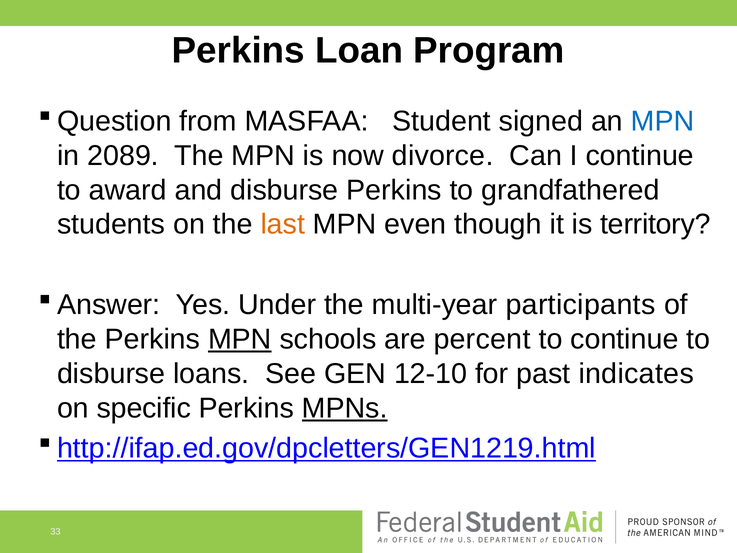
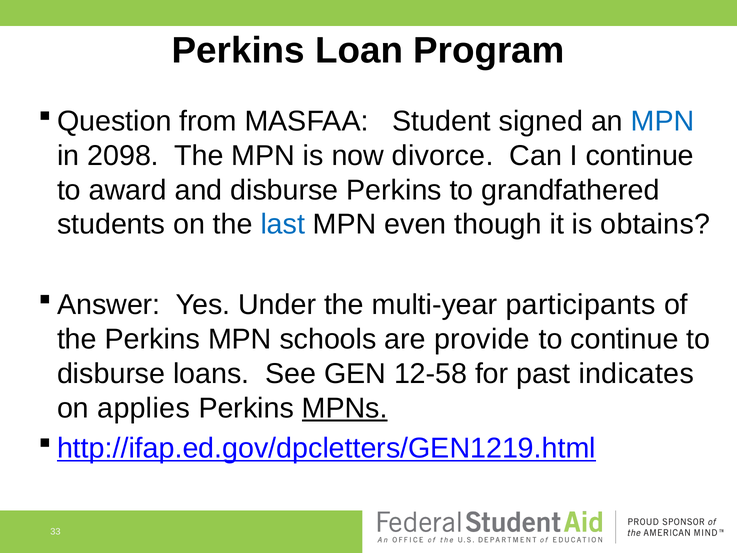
2089: 2089 -> 2098
last colour: orange -> blue
territory: territory -> obtains
MPN at (240, 339) underline: present -> none
percent: percent -> provide
12-10: 12-10 -> 12-58
specific: specific -> applies
